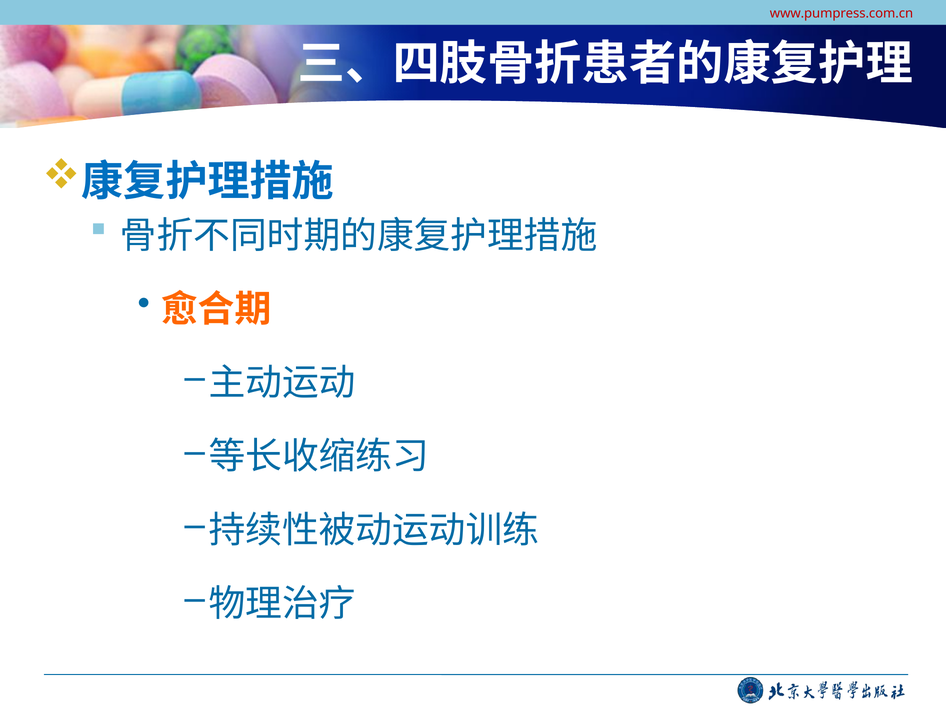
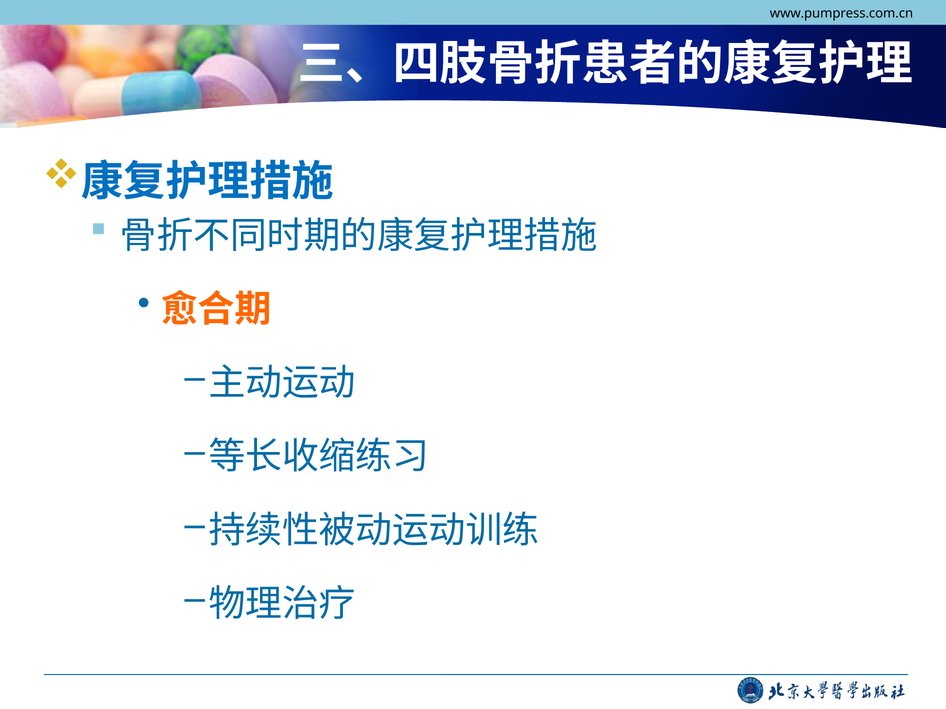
www.pumpress.com.cn colour: red -> black
